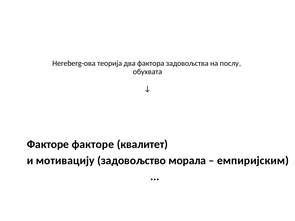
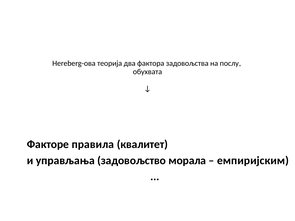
Факторе факторе: факторе -> правила
мотивацију: мотивацију -> управљања
